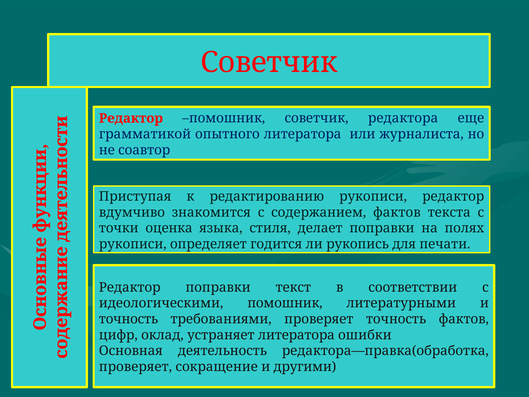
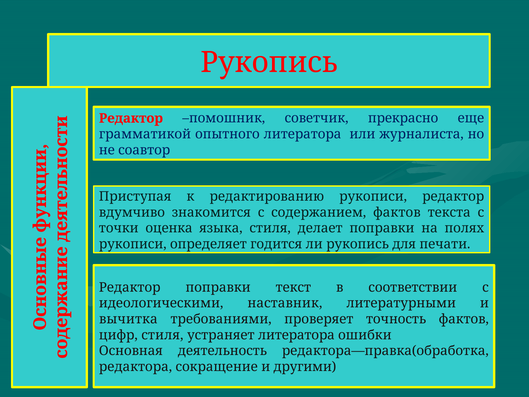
Советчик at (269, 63): Советчик -> Рукопись
редактора: редактора -> прекрасно
идеологическими помошник: помошник -> наставник
точность at (128, 319): точность -> вычитка
цифр оклад: оклад -> стиля
проверяет at (135, 367): проверяет -> редактора
